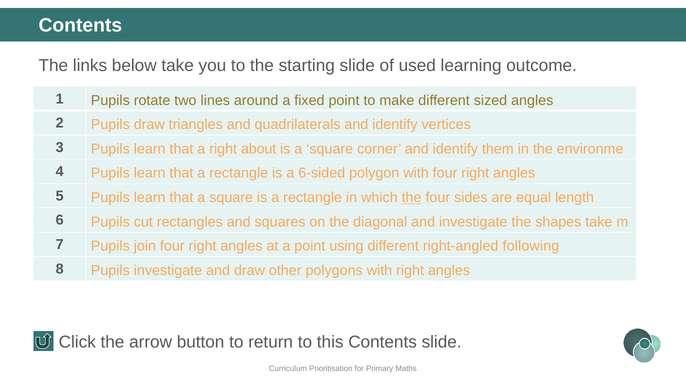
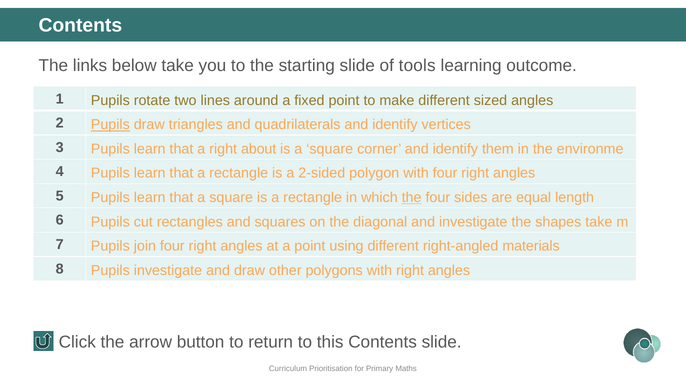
used: used -> tools
Pupils at (110, 125) underline: none -> present
6-sided: 6-sided -> 2-sided
following: following -> materials
